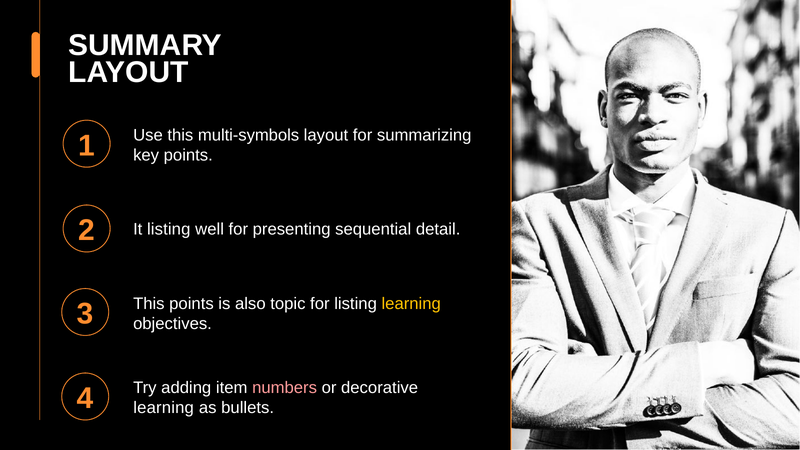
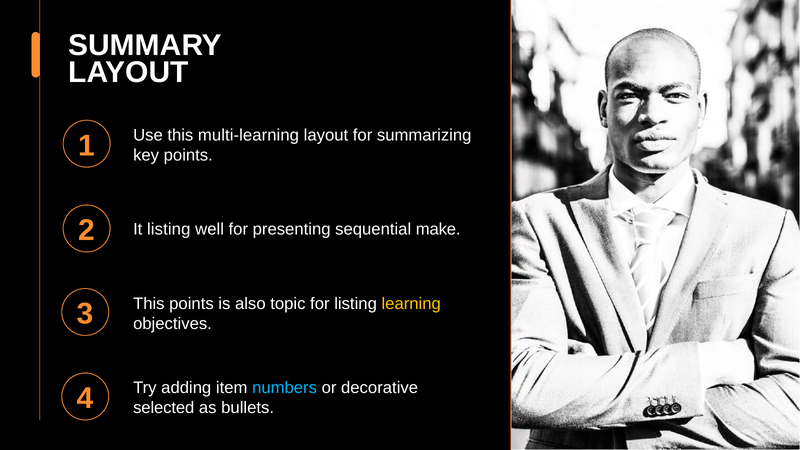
multi-symbols: multi-symbols -> multi-learning
detail: detail -> make
numbers colour: pink -> light blue
learning at (164, 408): learning -> selected
